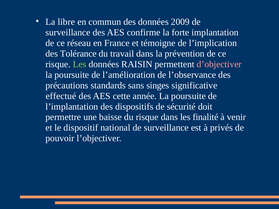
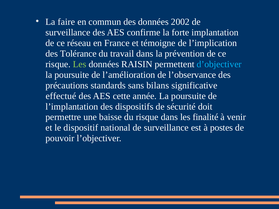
libre: libre -> faire
2009: 2009 -> 2002
d’objectiver colour: pink -> light blue
singes: singes -> bilans
privés: privés -> postes
